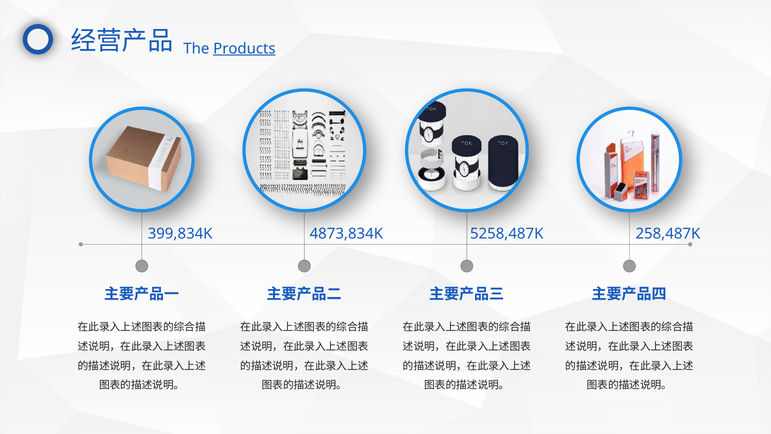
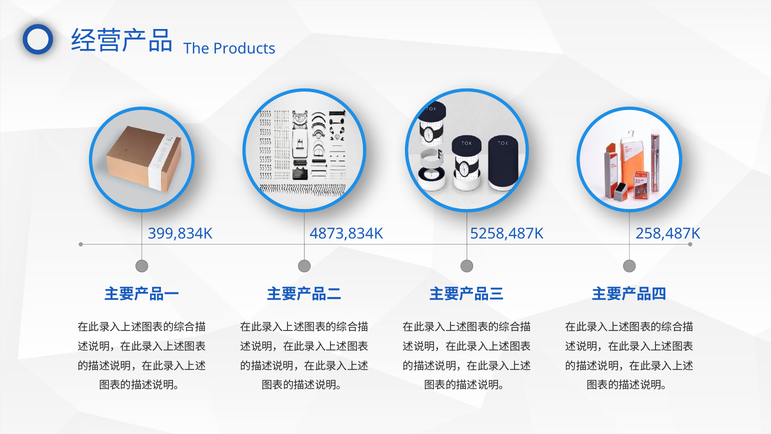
Products underline: present -> none
